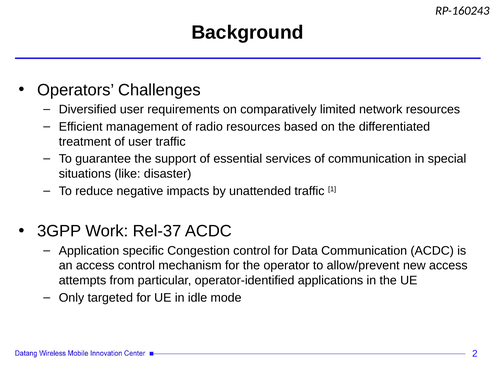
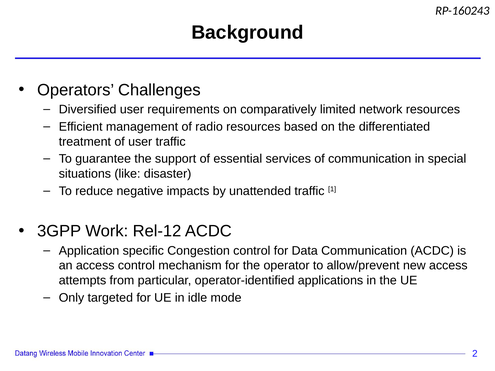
Rel-37: Rel-37 -> Rel-12
